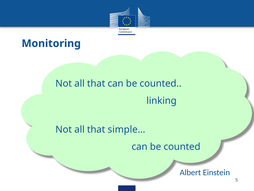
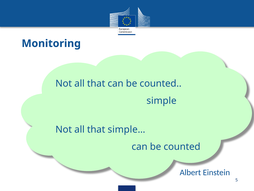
linking: linking -> simple
